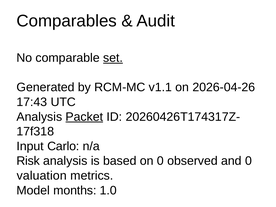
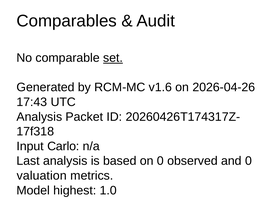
v1.1: v1.1 -> v1.6
Packet underline: present -> none
Risk: Risk -> Last
months: months -> highest
